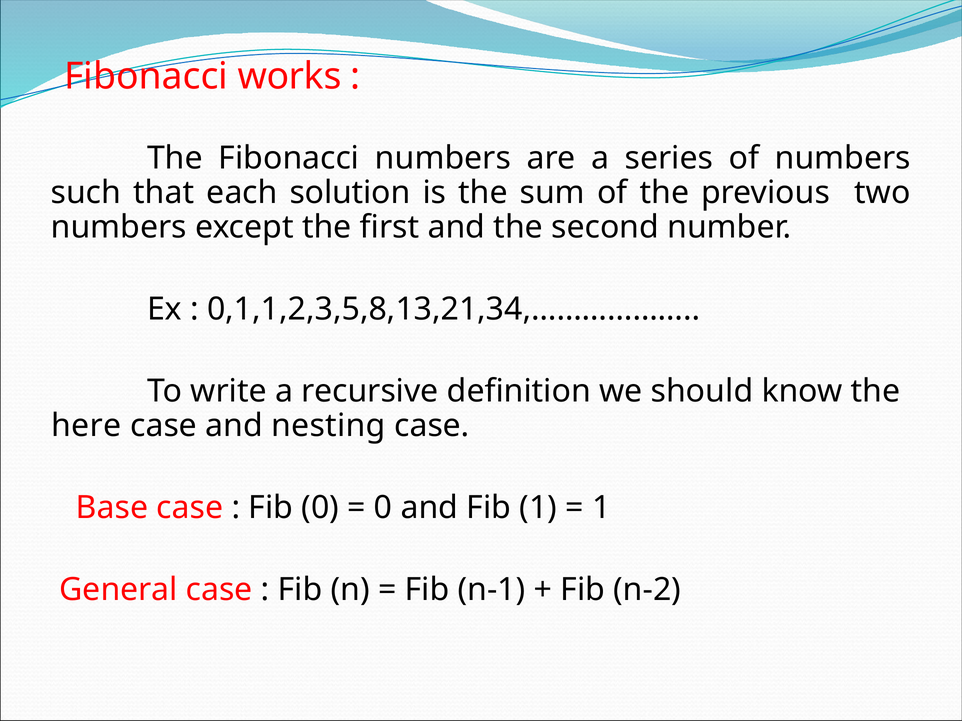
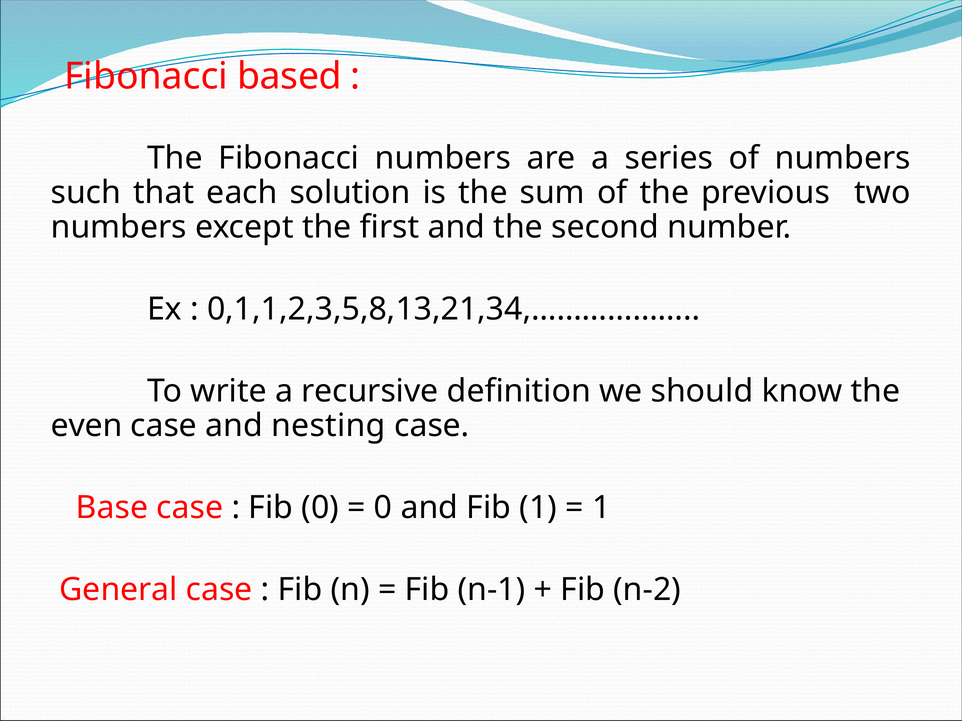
works: works -> based
here: here -> even
